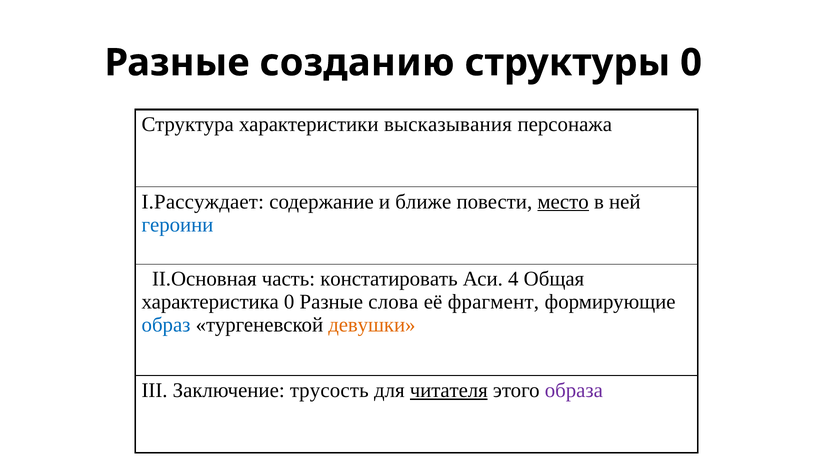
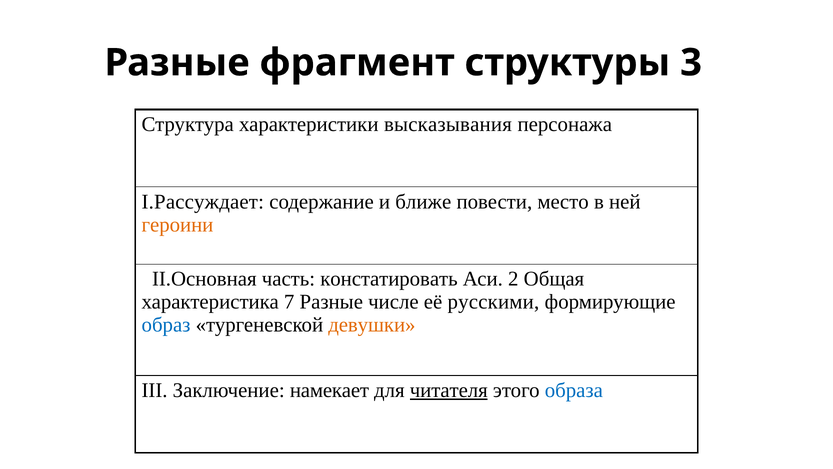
созданию: созданию -> фрагмент
структуры 0: 0 -> 3
место underline: present -> none
героини colour: blue -> orange
4: 4 -> 2
характеристика 0: 0 -> 7
слова: слова -> числе
фрагмент: фрагмент -> русскими
трусость: трусость -> намекает
образа colour: purple -> blue
